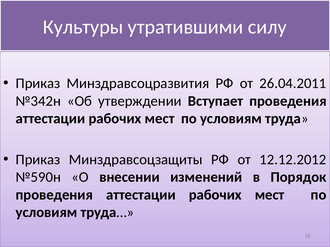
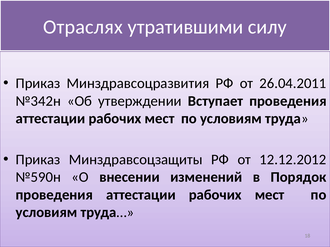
Культуры: Культуры -> Отраслях
